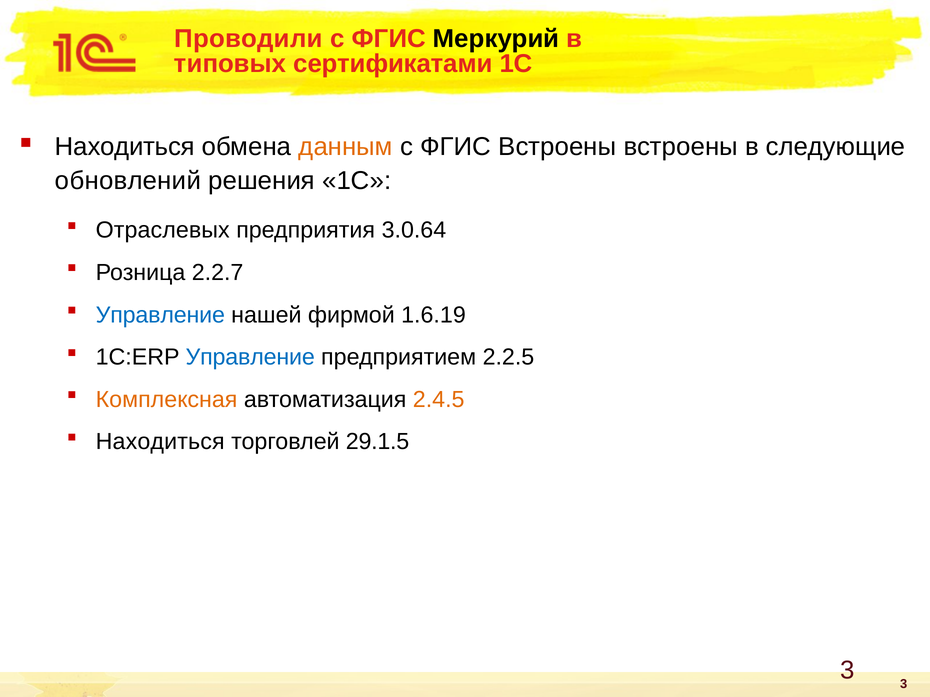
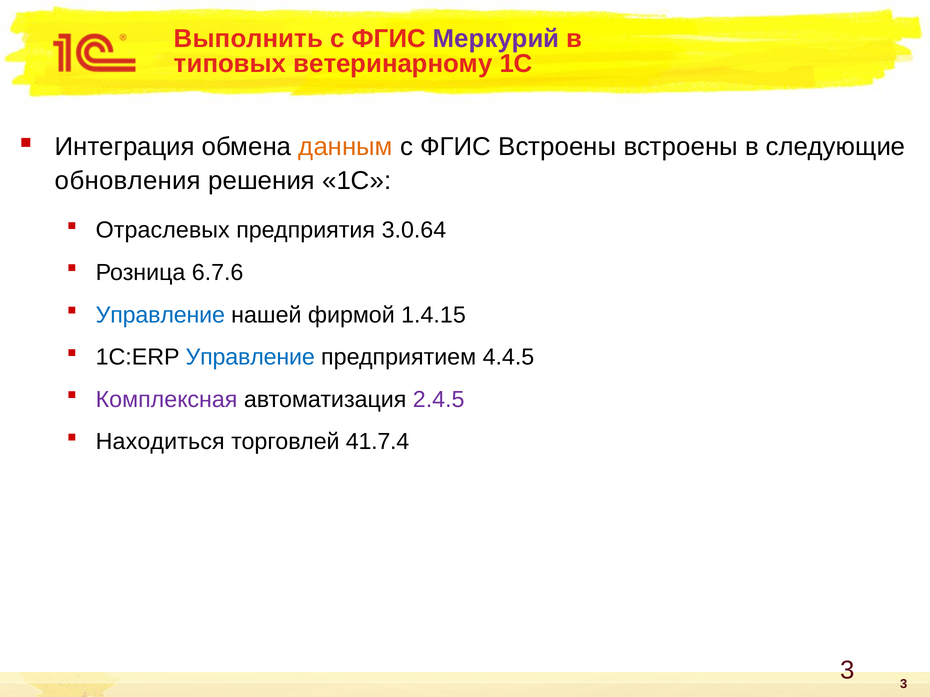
Проводили: Проводили -> Выполнить
Меркурий colour: black -> purple
сертификатами: сертификатами -> ветеринарному
Находиться at (125, 147): Находиться -> Интеграция
обновлений: обновлений -> обновления
2.2.7: 2.2.7 -> 6.7.6
1.6.19: 1.6.19 -> 1.4.15
2.2.5: 2.2.5 -> 4.4.5
Комплексная colour: orange -> purple
2.4.5 colour: orange -> purple
29.1.5: 29.1.5 -> 41.7.4
